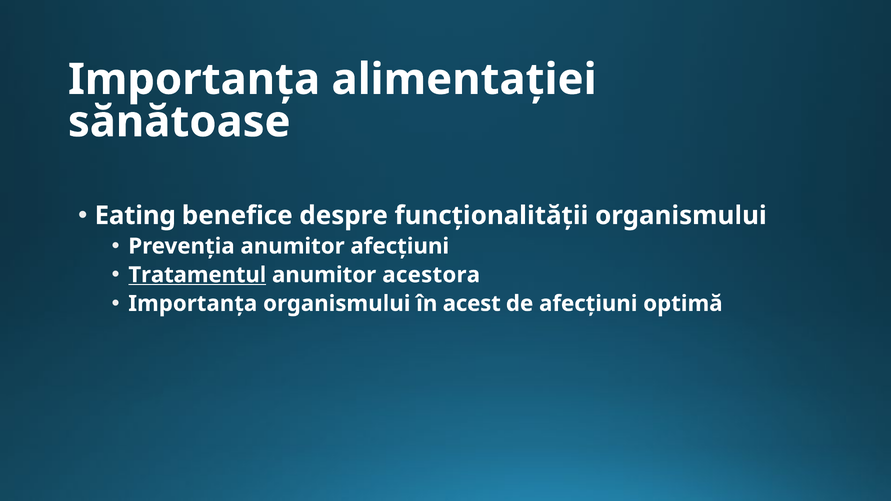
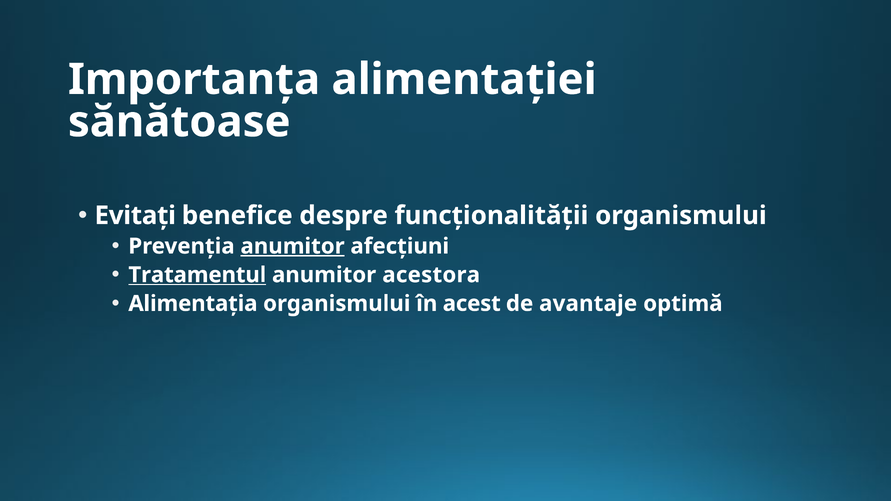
Eating: Eating -> Evitați
anumitor at (293, 246) underline: none -> present
Importanța at (193, 304): Importanța -> Alimentația
de afecțiuni: afecțiuni -> avantaje
